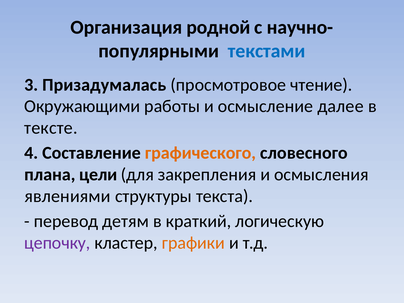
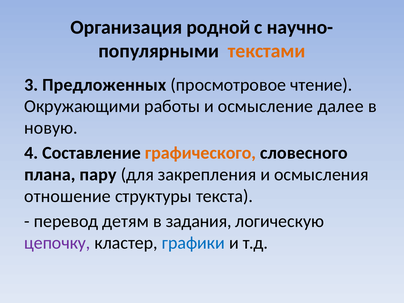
текстами colour: blue -> orange
Призадумалась: Призадумалась -> Предложенных
тексте: тексте -> новую
цели: цели -> пару
явлениями: явлениями -> отношение
краткий: краткий -> задания
графики colour: orange -> blue
